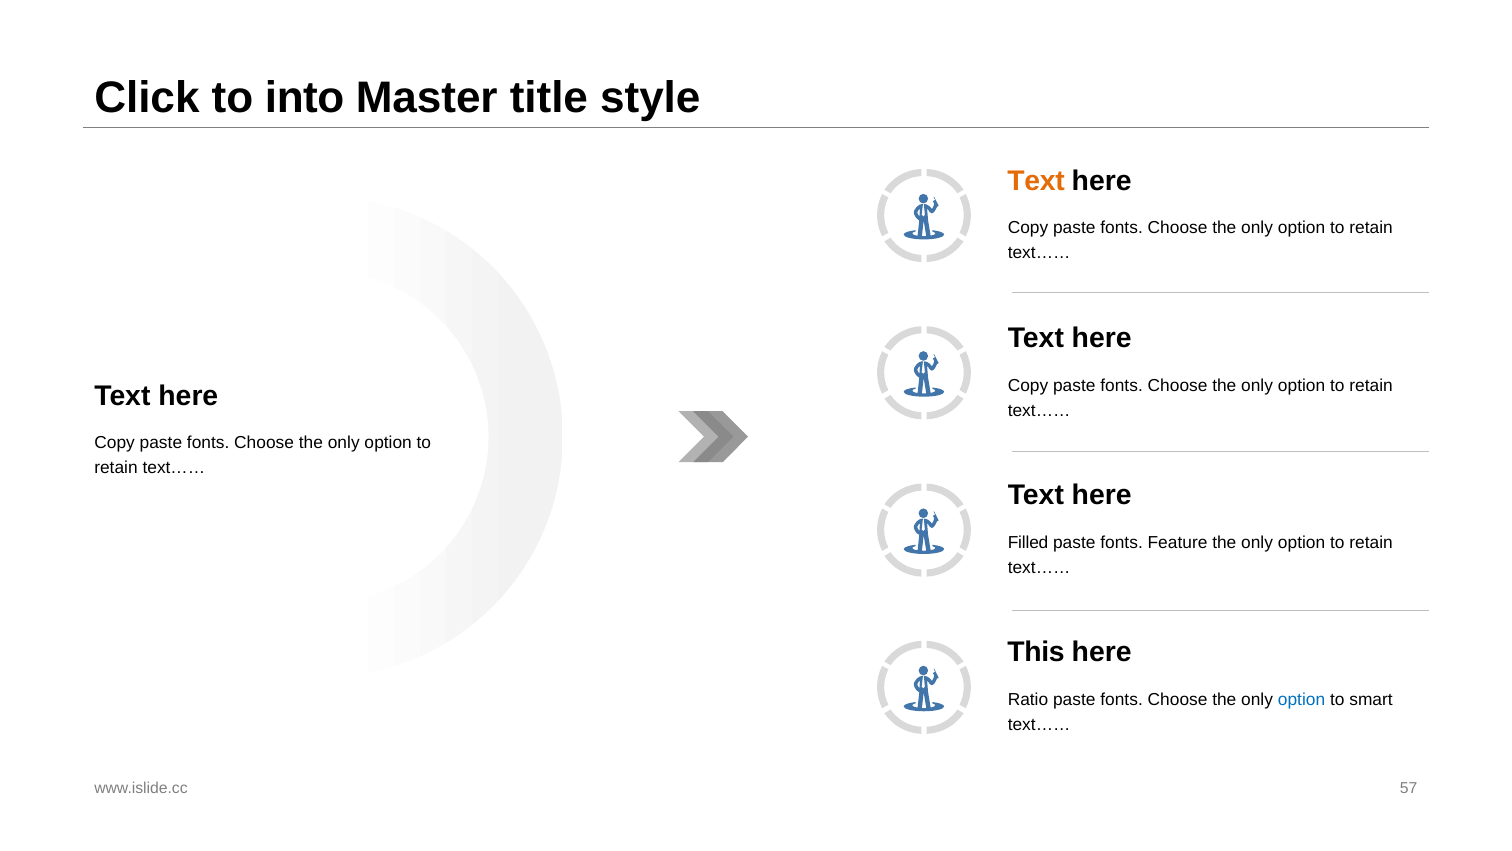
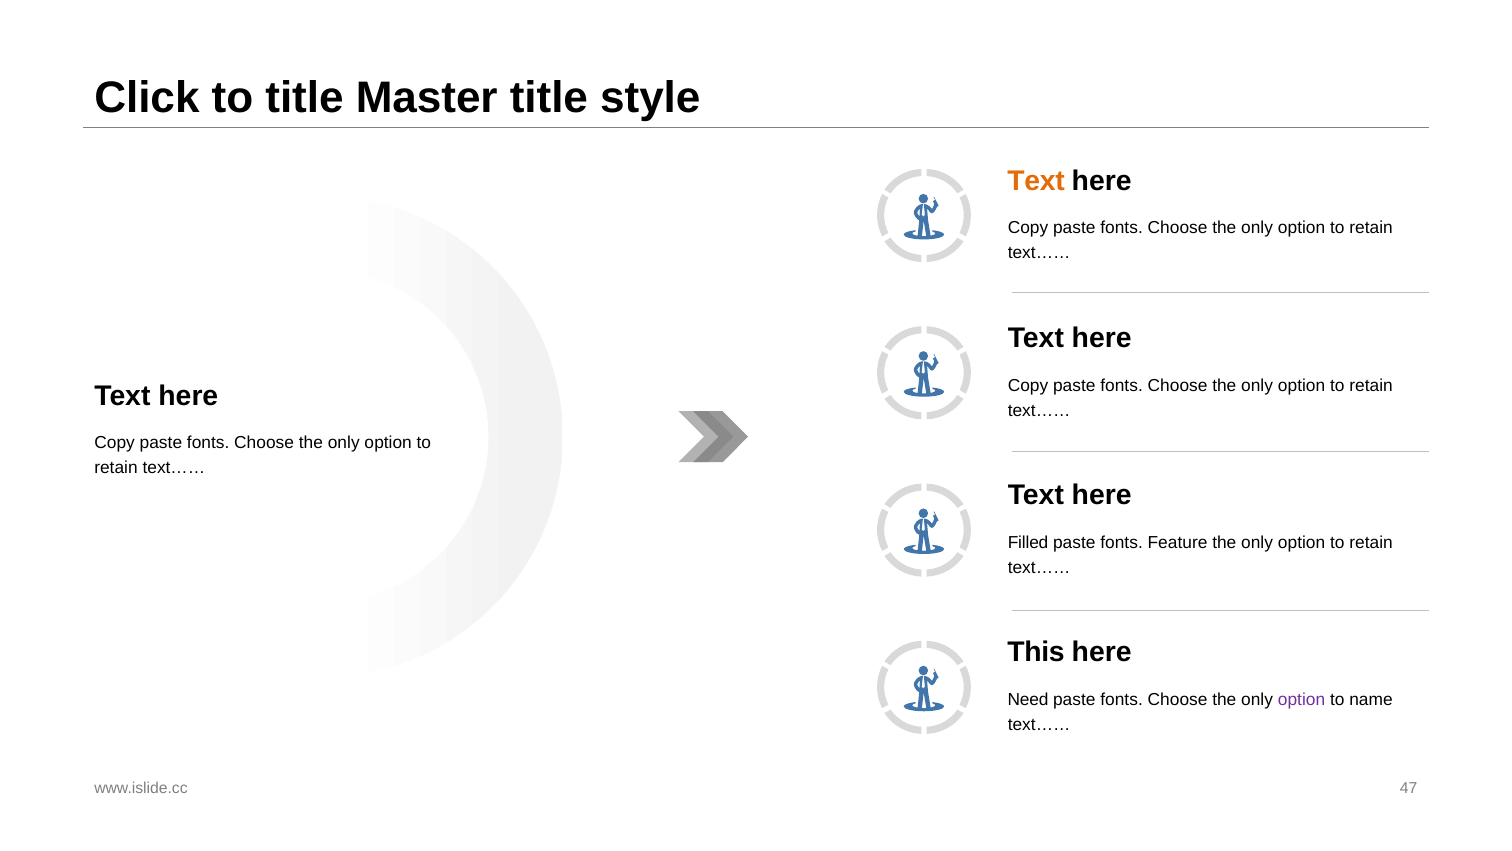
to into: into -> title
Ratio: Ratio -> Need
option at (1302, 700) colour: blue -> purple
smart: smart -> name
57: 57 -> 47
